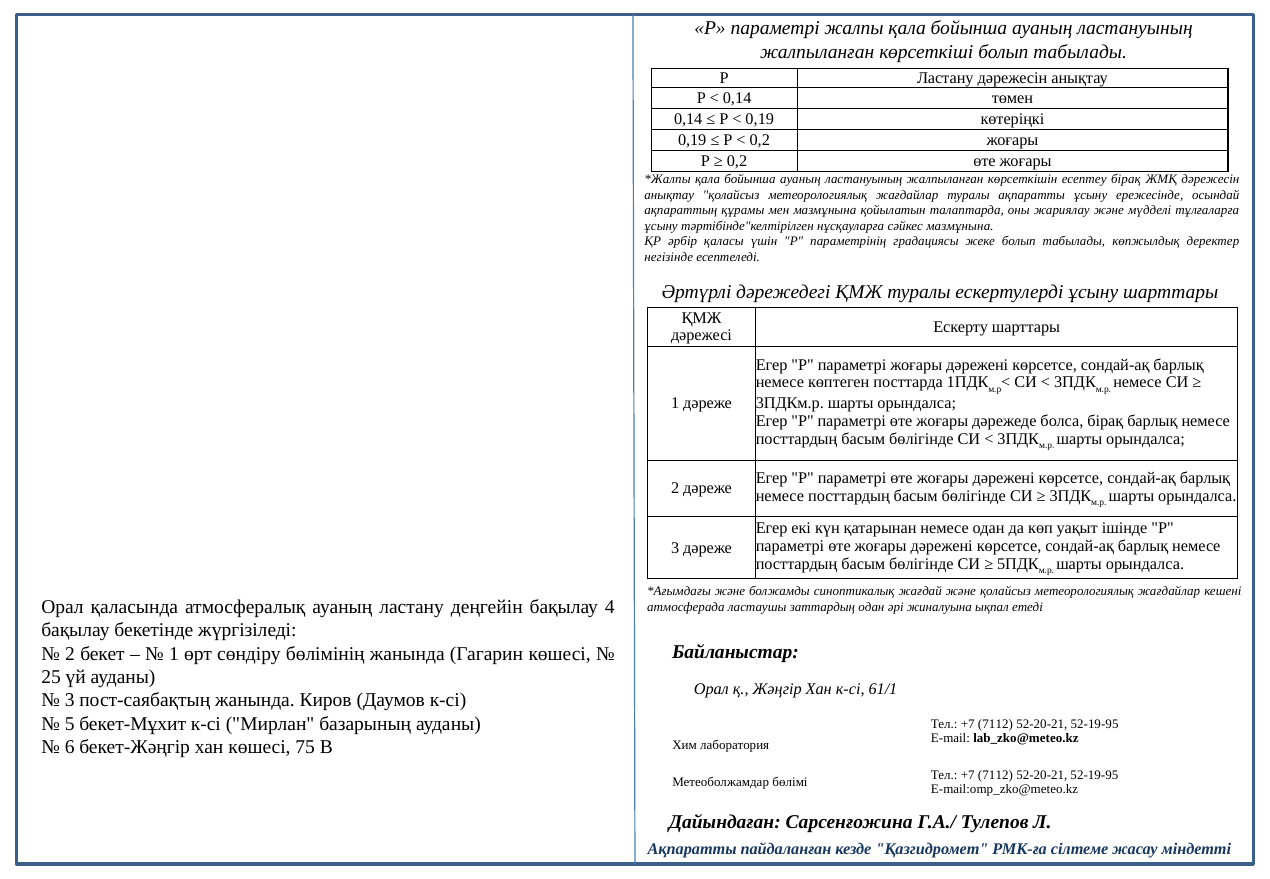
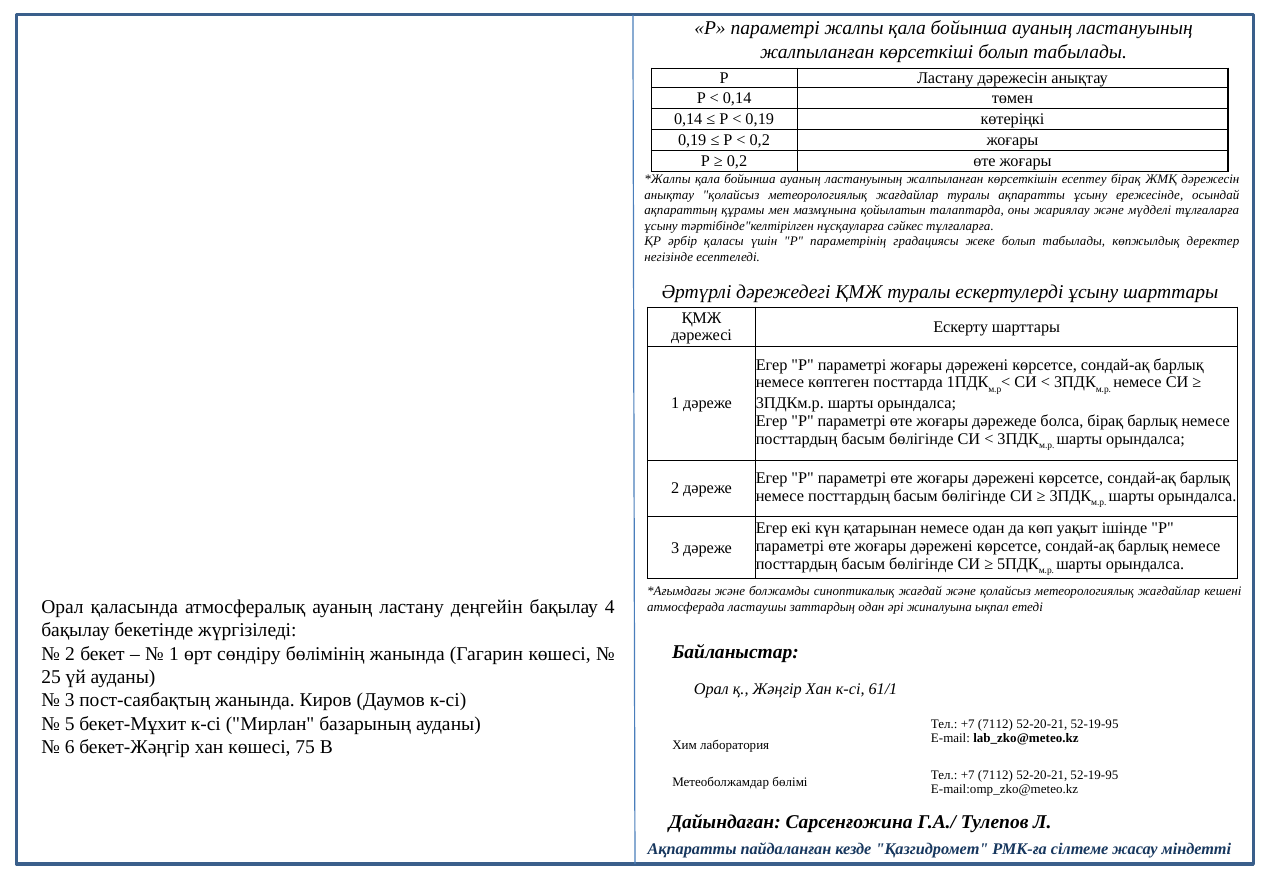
сәйкес мазмұнына: мазмұнына -> тұлғаларға
